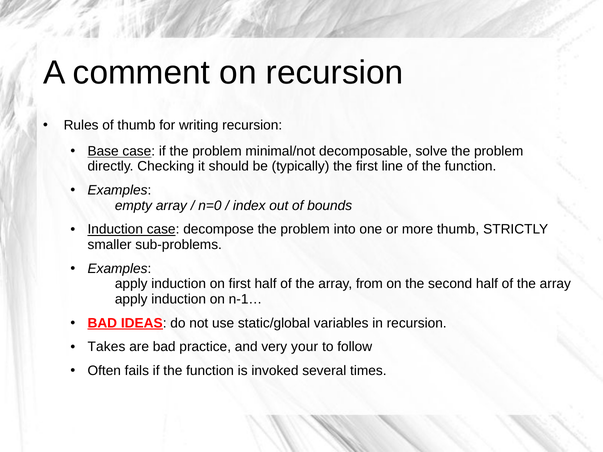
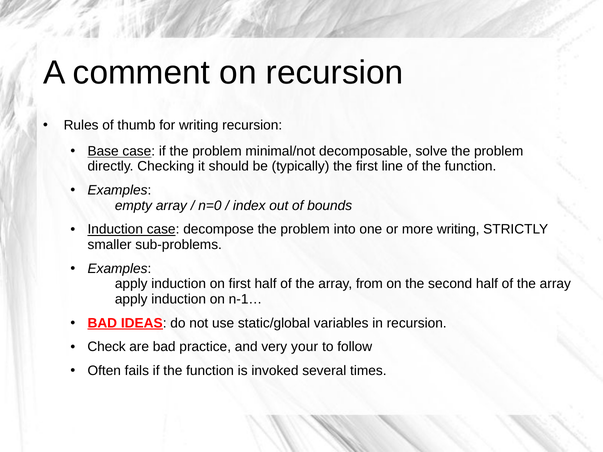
more thumb: thumb -> writing
Takes: Takes -> Check
